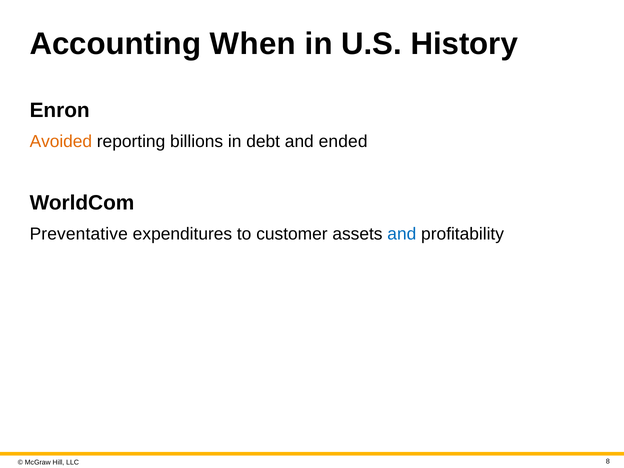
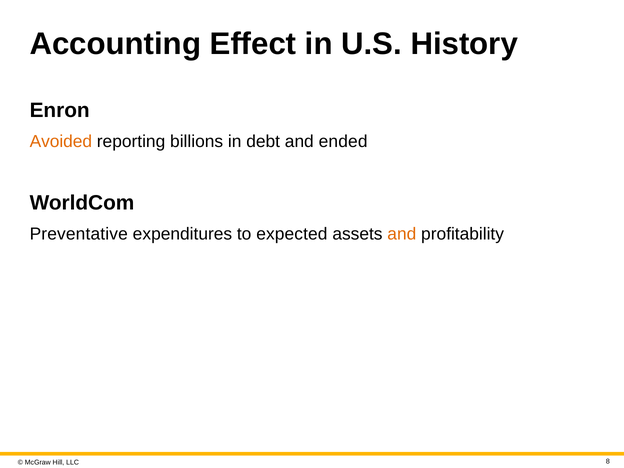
When: When -> Effect
customer: customer -> expected
and at (402, 234) colour: blue -> orange
